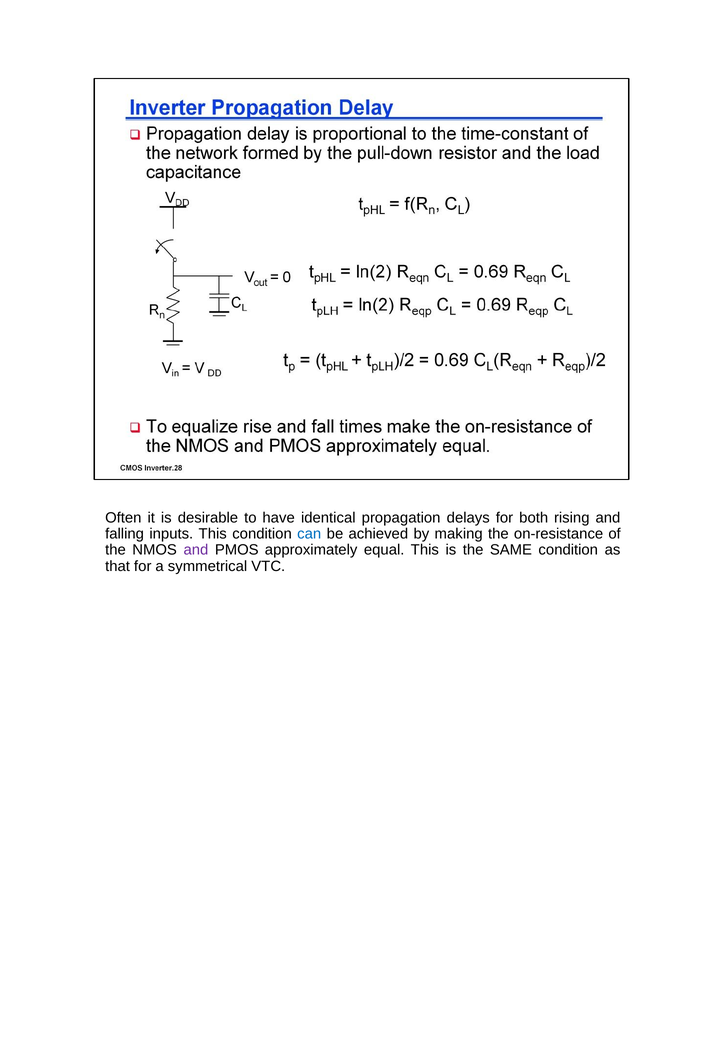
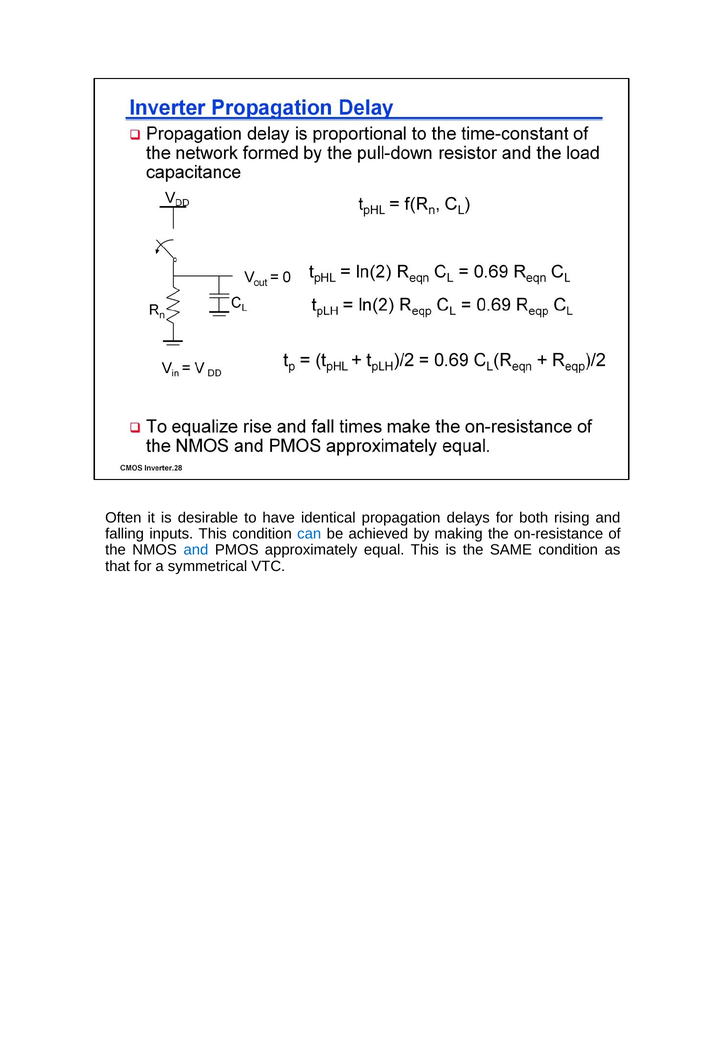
and at (196, 550) colour: purple -> blue
